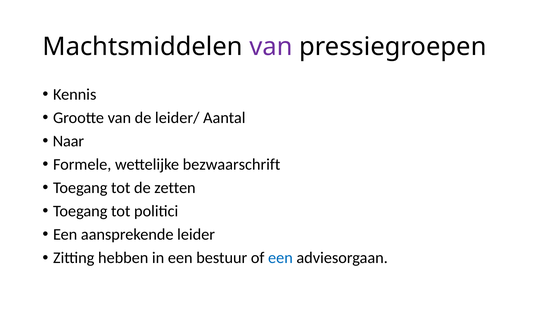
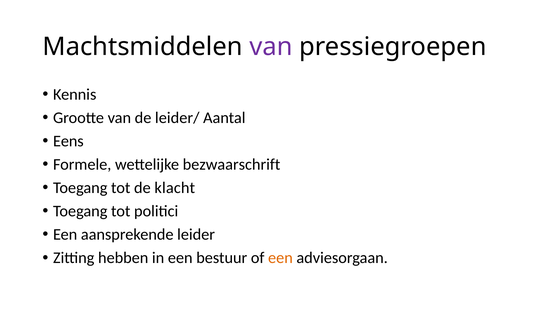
Naar: Naar -> Eens
zetten: zetten -> klacht
een at (280, 258) colour: blue -> orange
